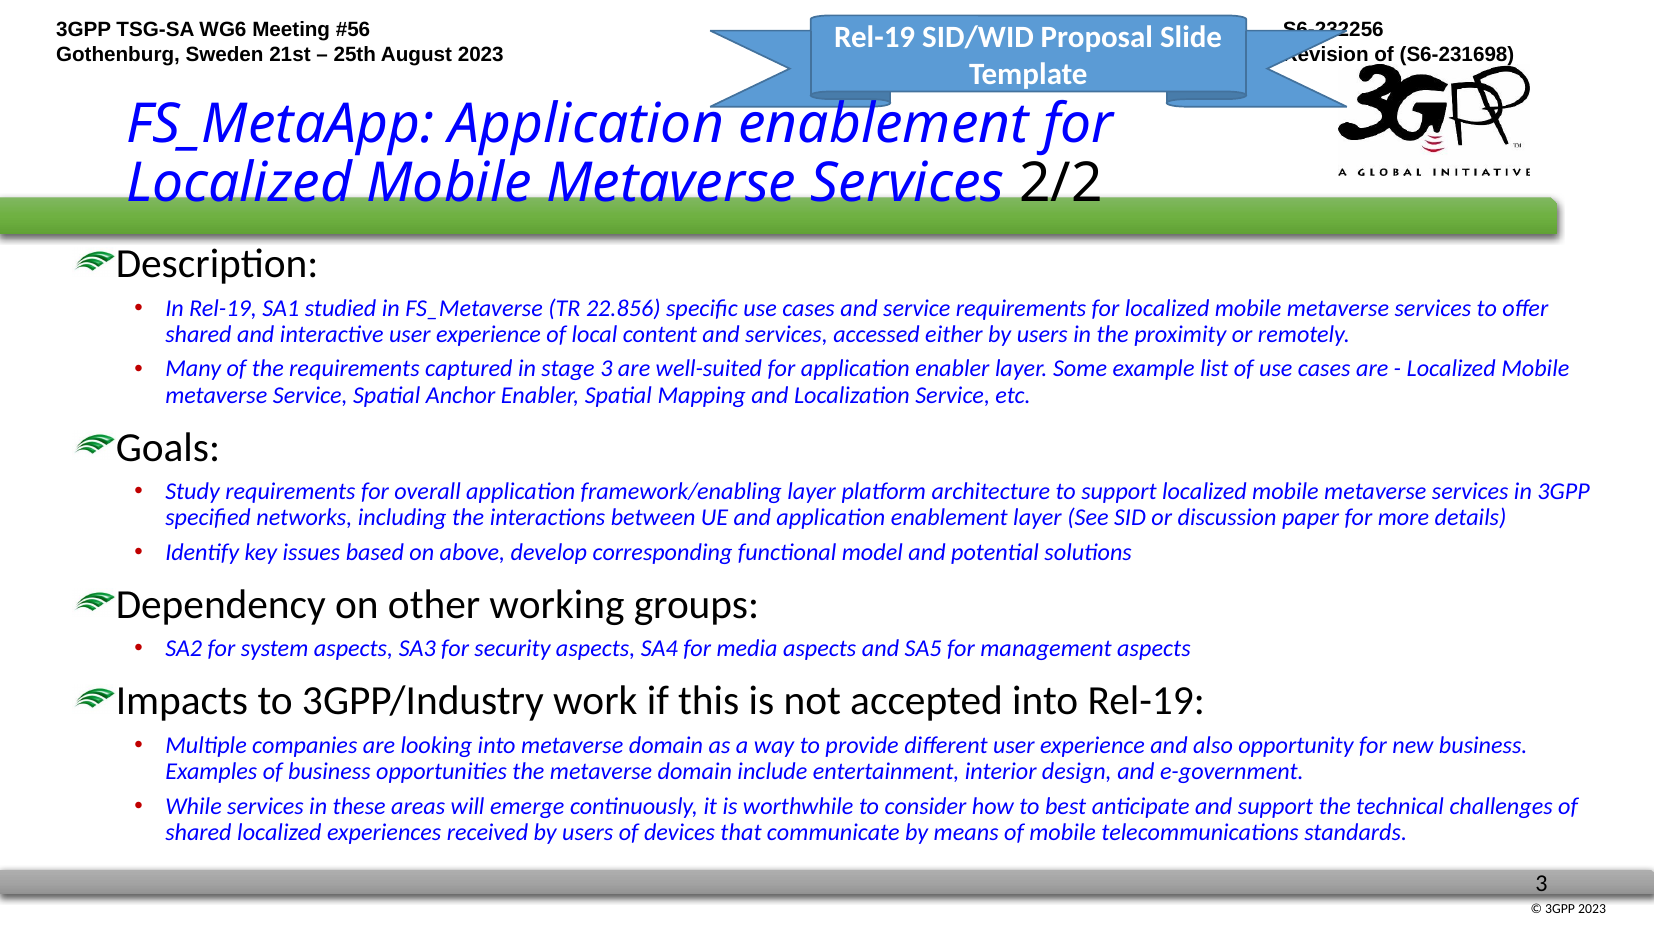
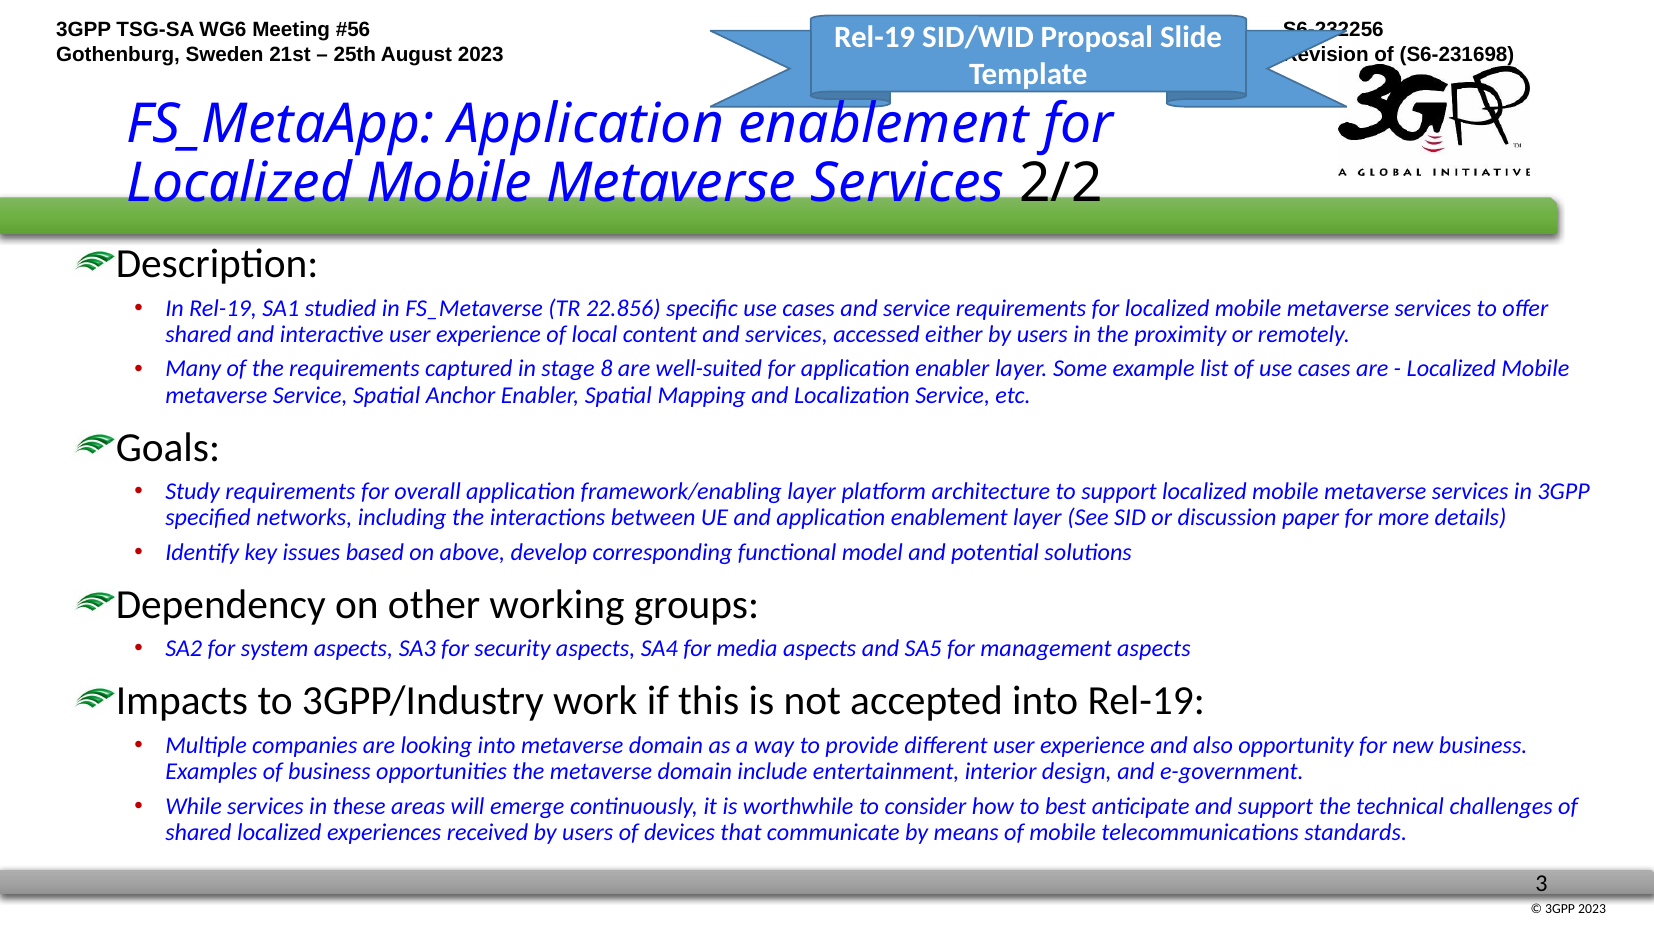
stage 3: 3 -> 8
